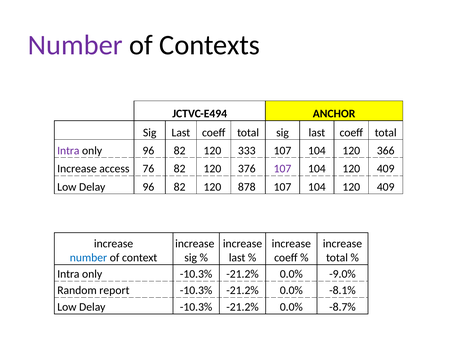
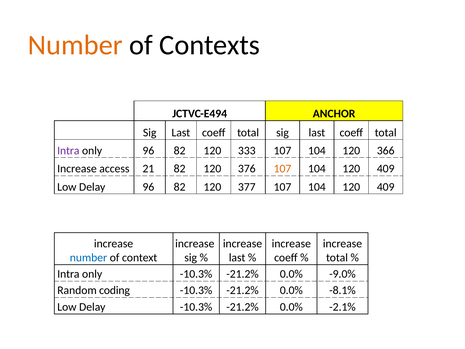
Number at (75, 45) colour: purple -> orange
76: 76 -> 21
107 at (282, 169) colour: purple -> orange
878: 878 -> 377
report: report -> coding
-8.7%: -8.7% -> -2.1%
